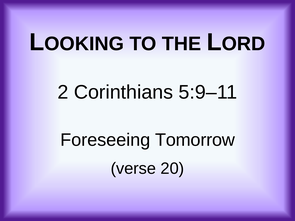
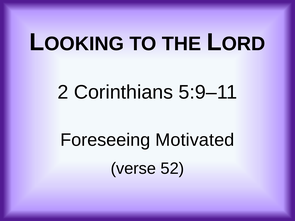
Tomorrow: Tomorrow -> Motivated
20: 20 -> 52
